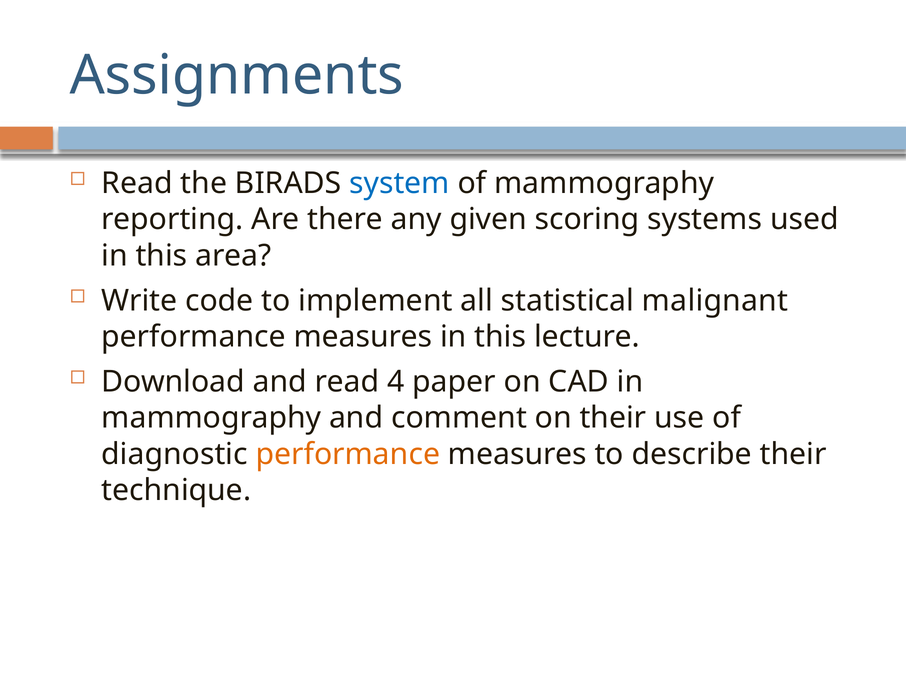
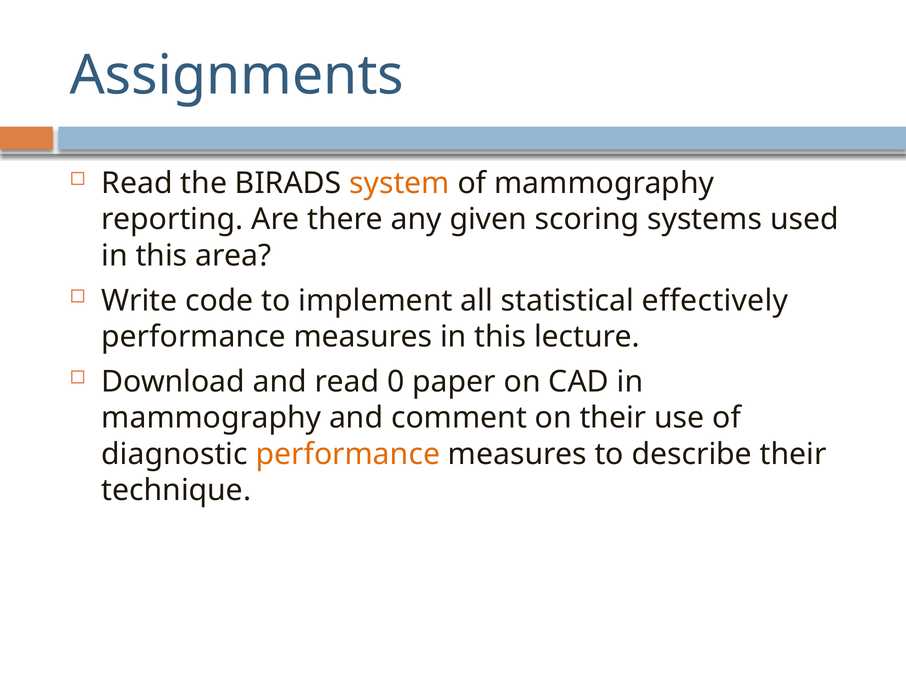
system colour: blue -> orange
malignant: malignant -> effectively
4: 4 -> 0
